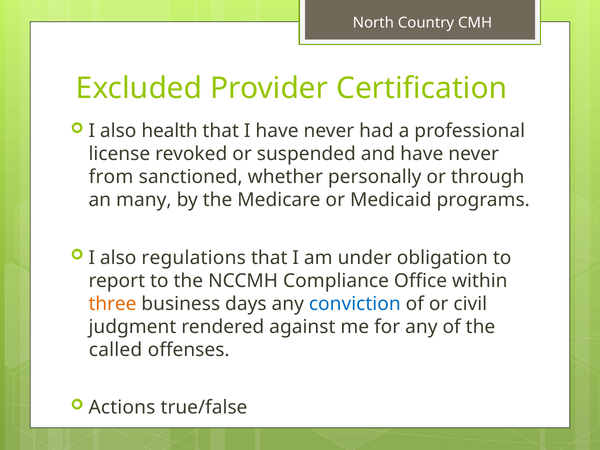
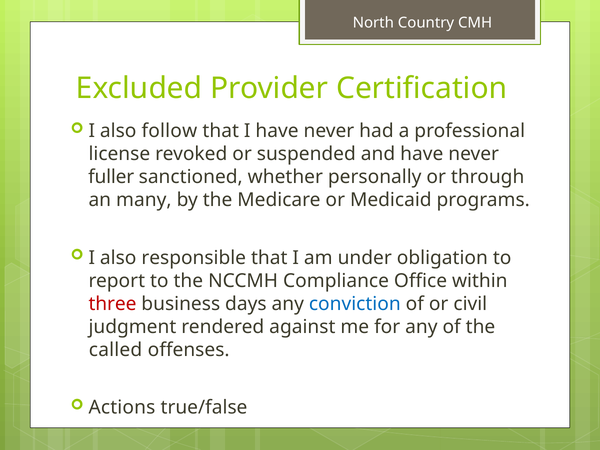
health: health -> follow
from: from -> fuller
regulations: regulations -> responsible
three colour: orange -> red
